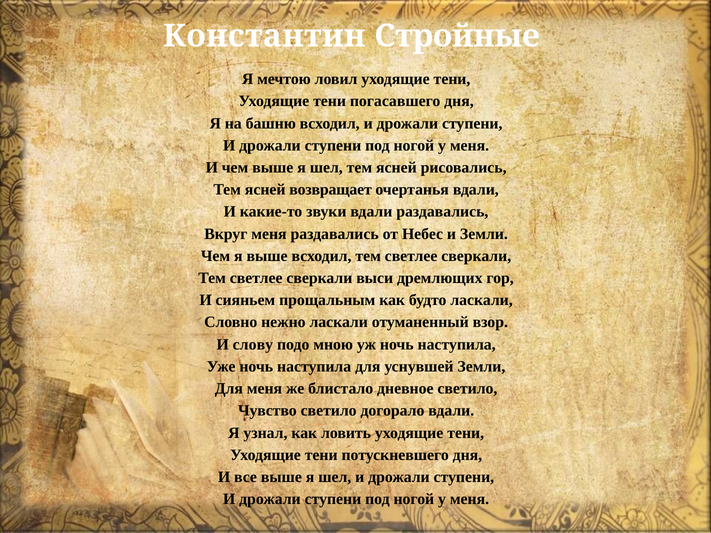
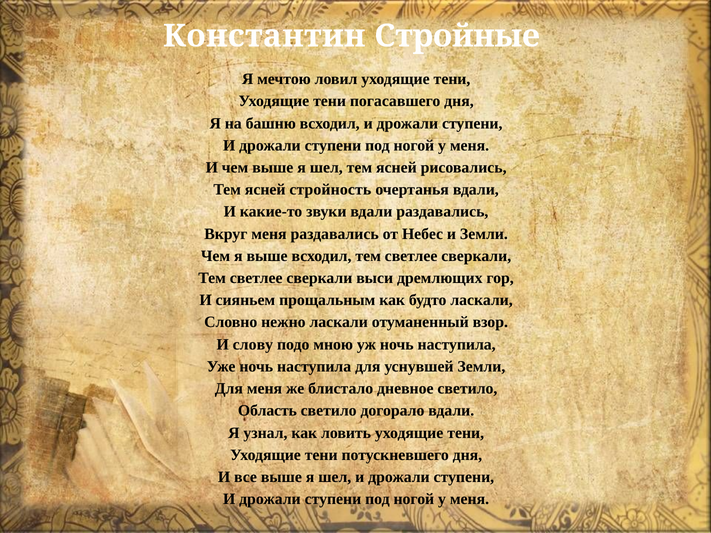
возвращает: возвращает -> стройность
Чувство: Чувство -> Область
